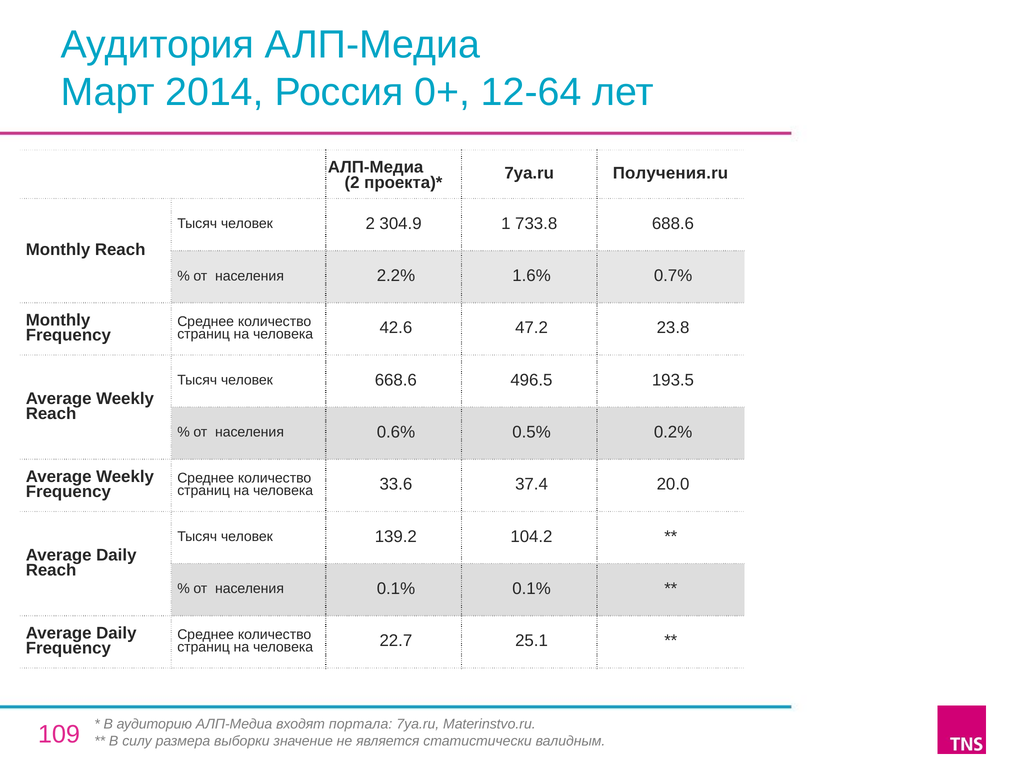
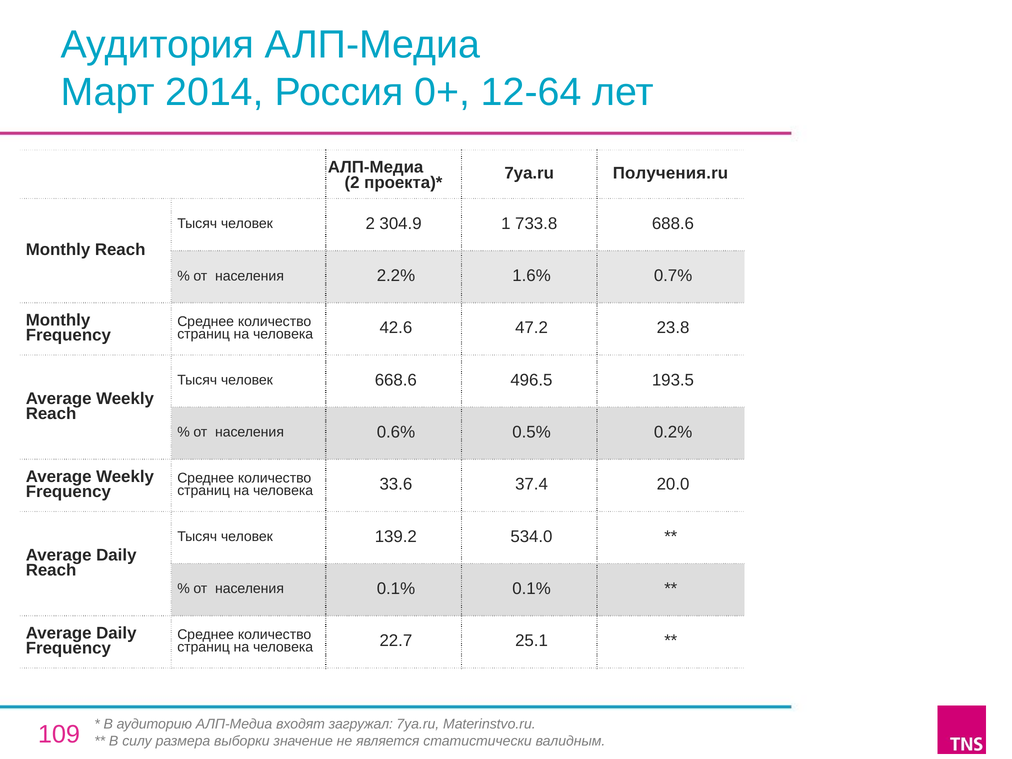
104.2: 104.2 -> 534.0
портала: портала -> загружал
